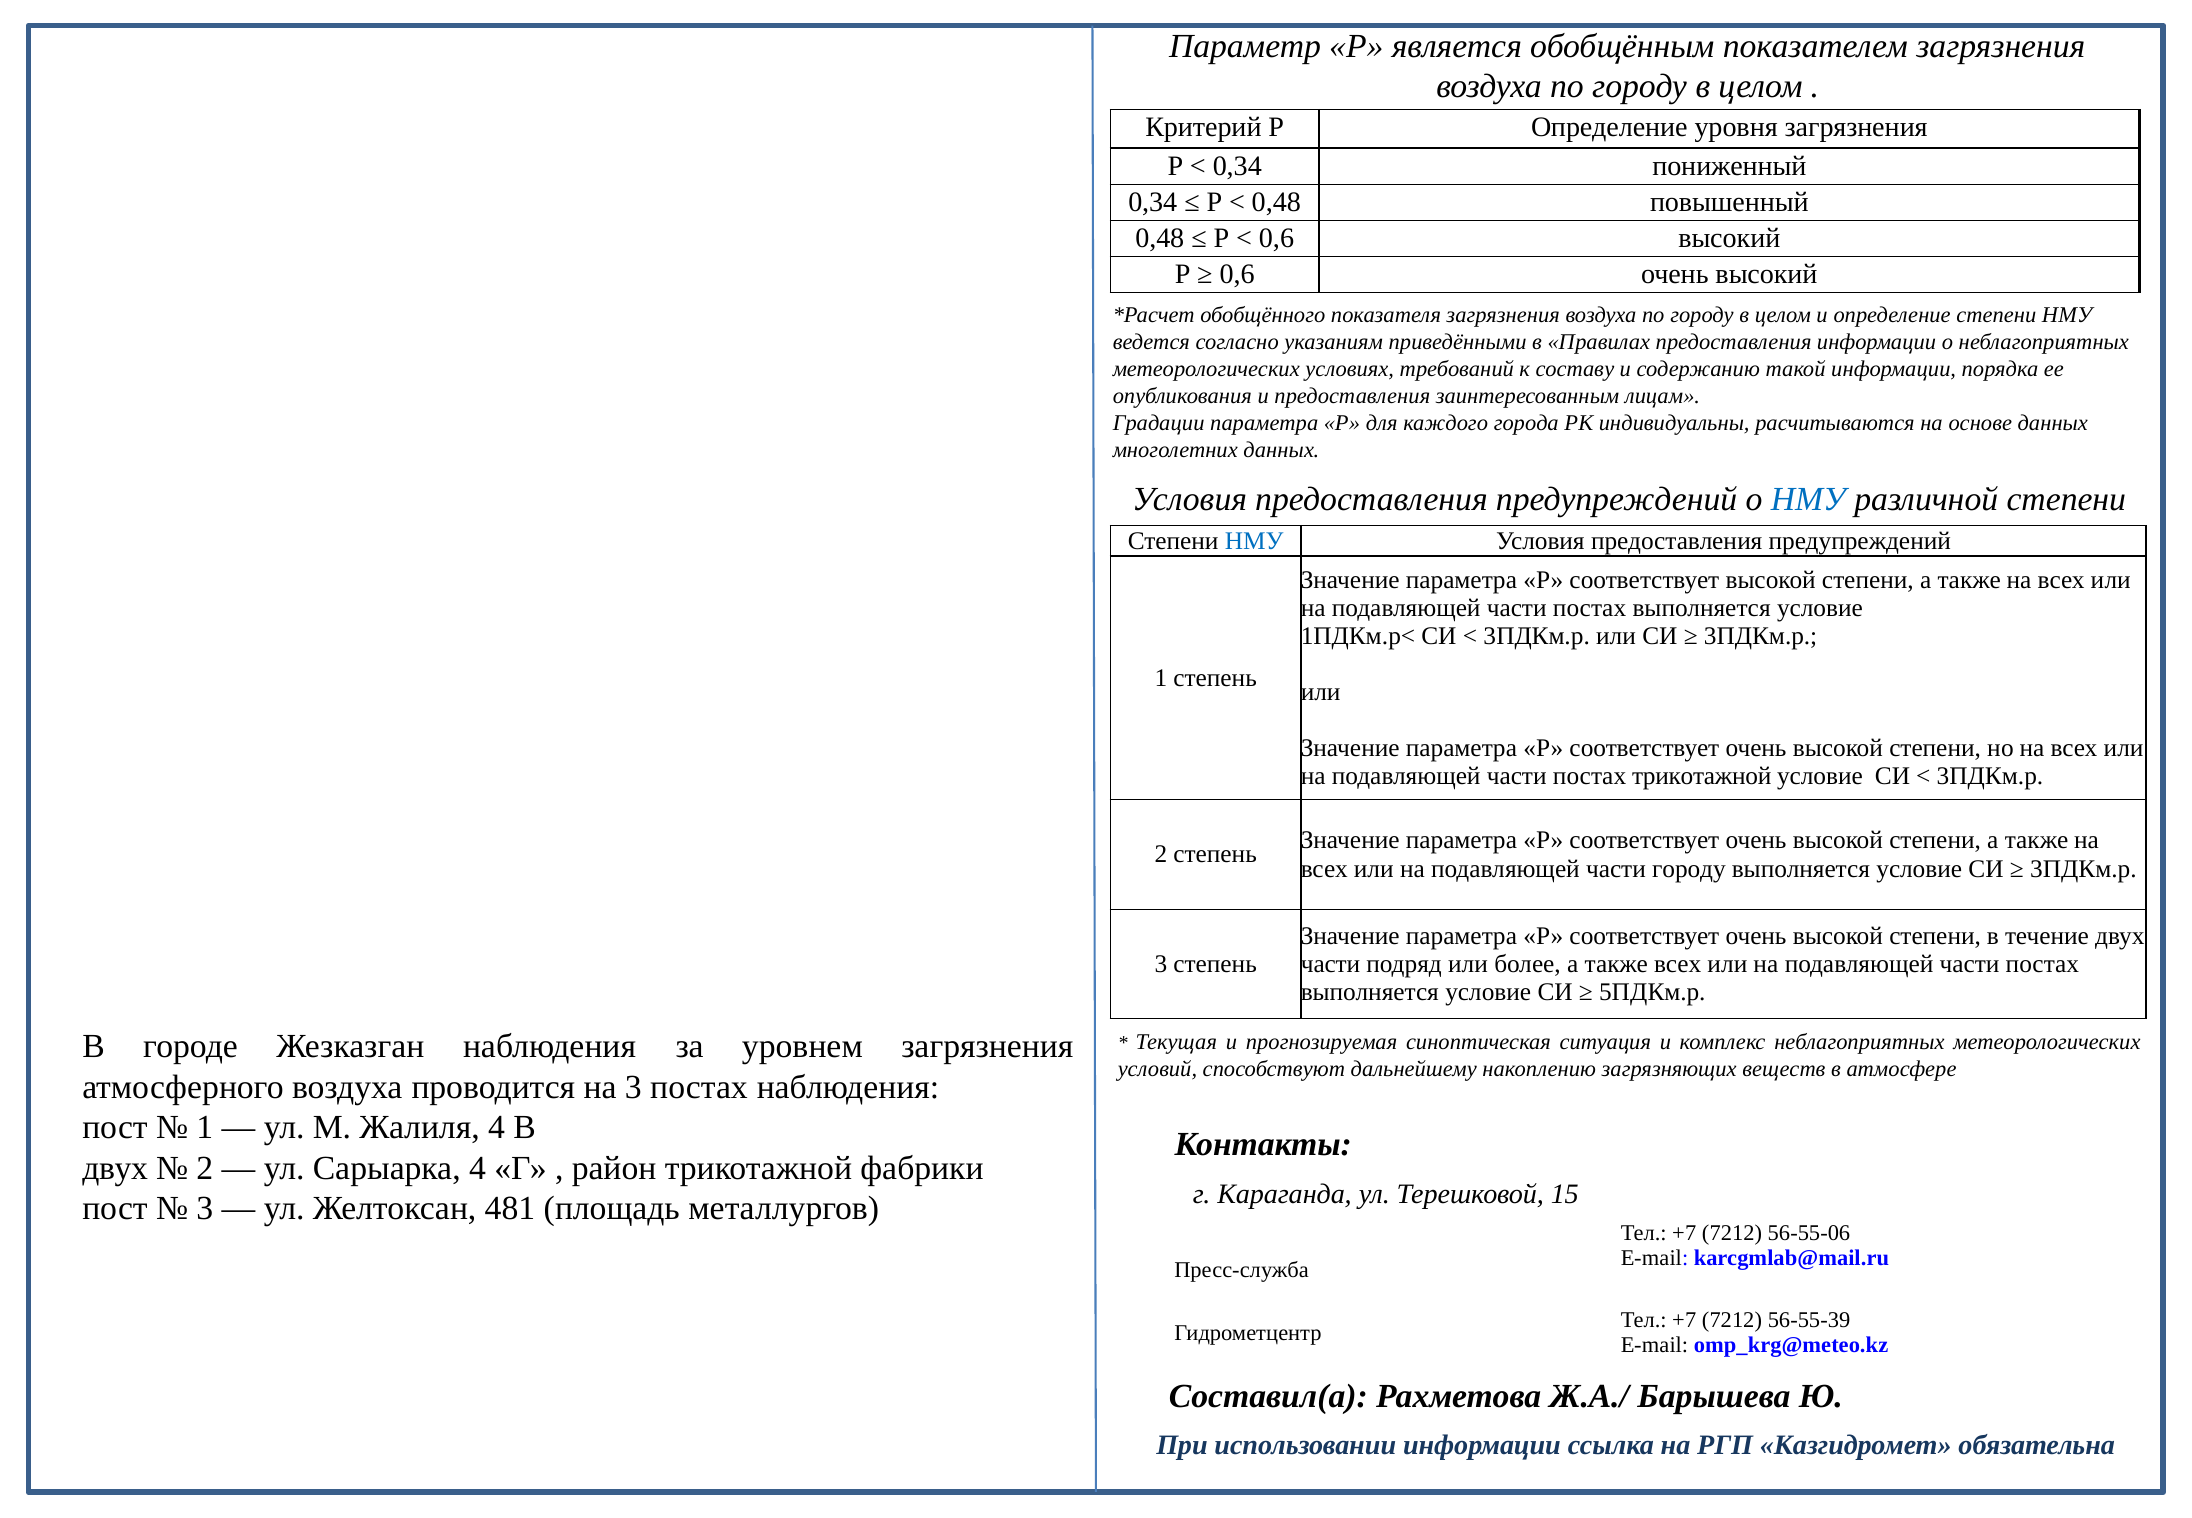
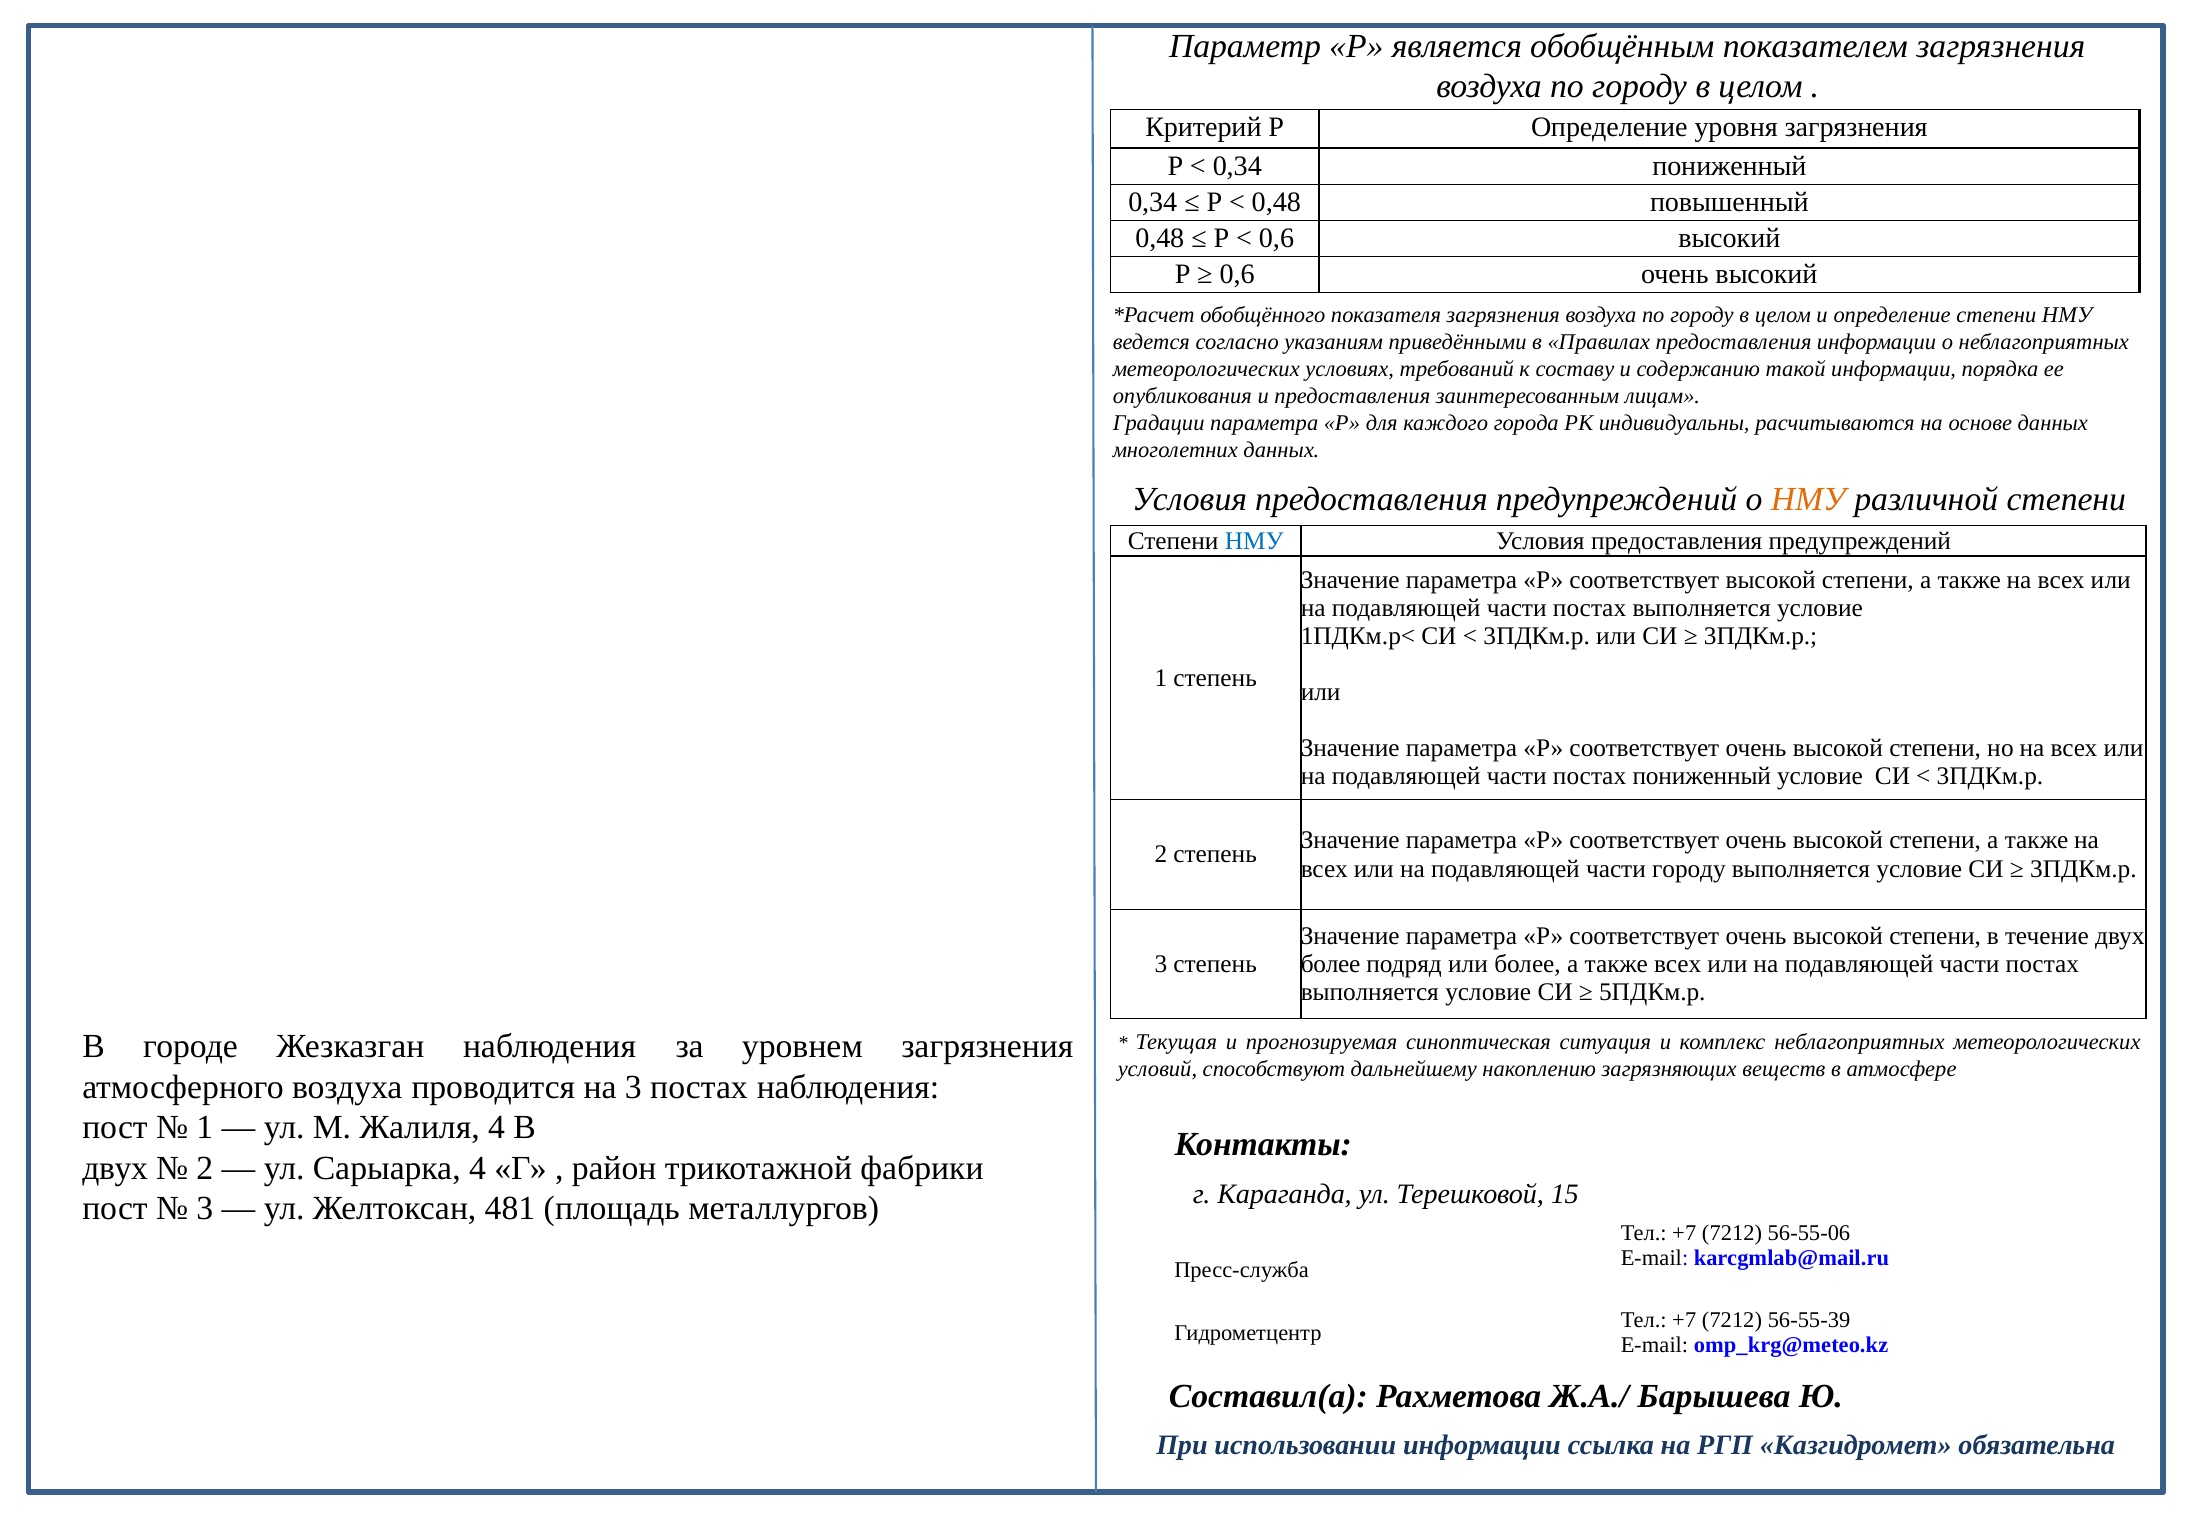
НМУ at (1808, 499) colour: blue -> orange
постах трикотажной: трикотажной -> пониженный
части at (1331, 964): части -> более
